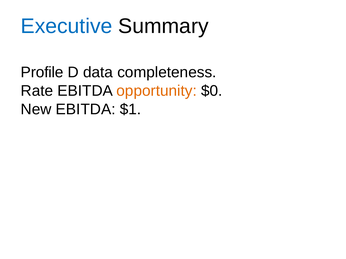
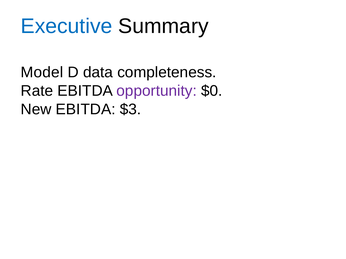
Profile: Profile -> Model
opportunity colour: orange -> purple
$1: $1 -> $3
